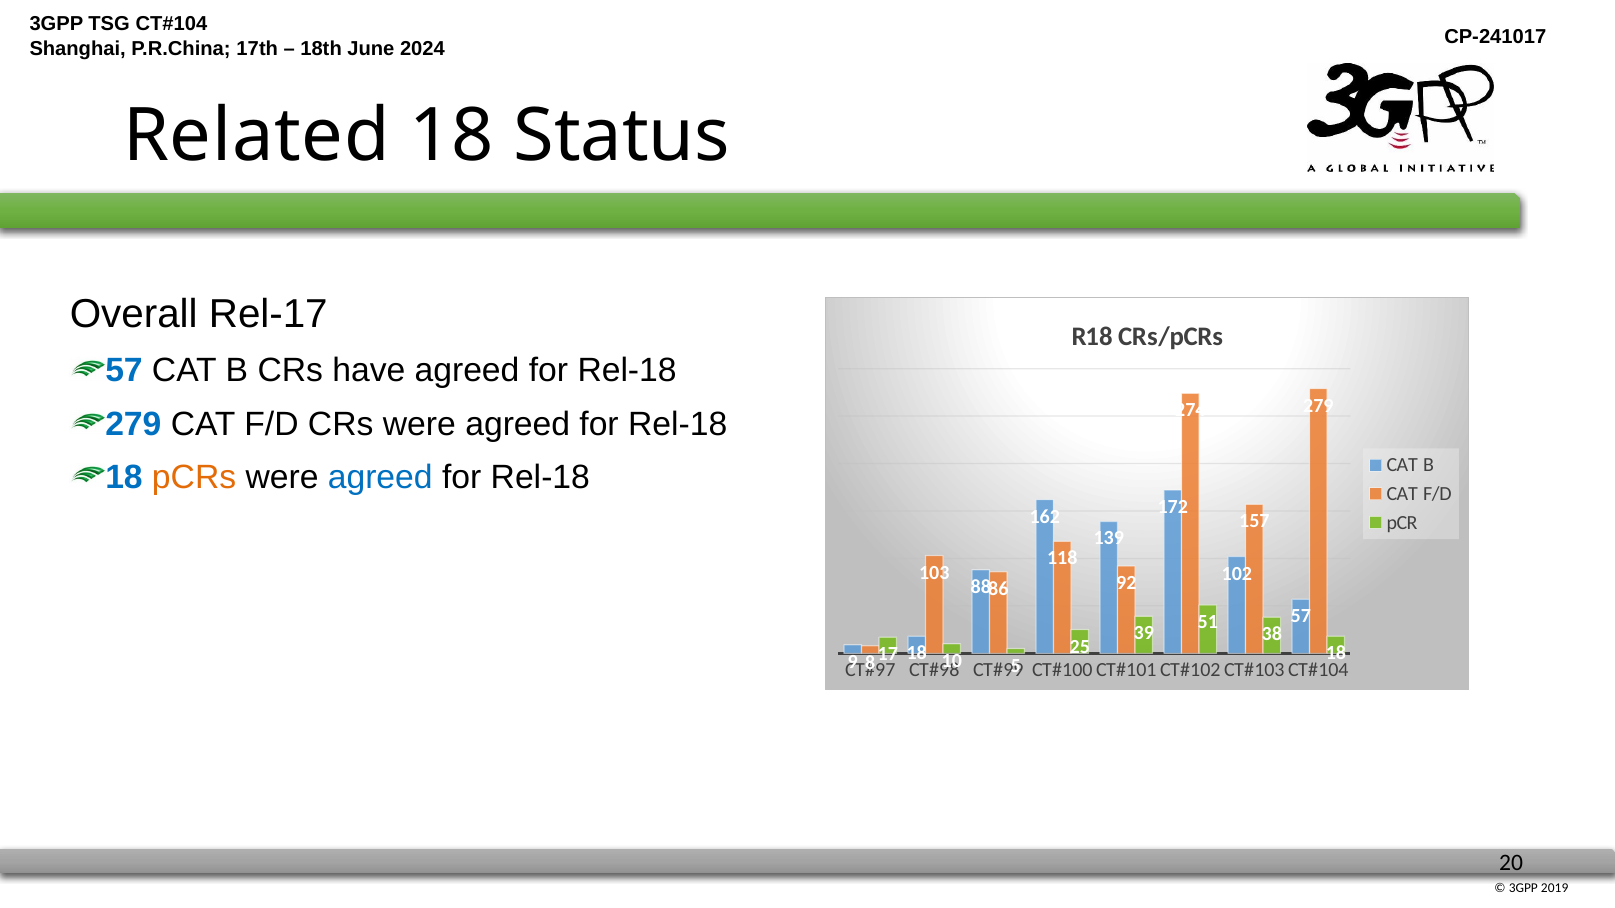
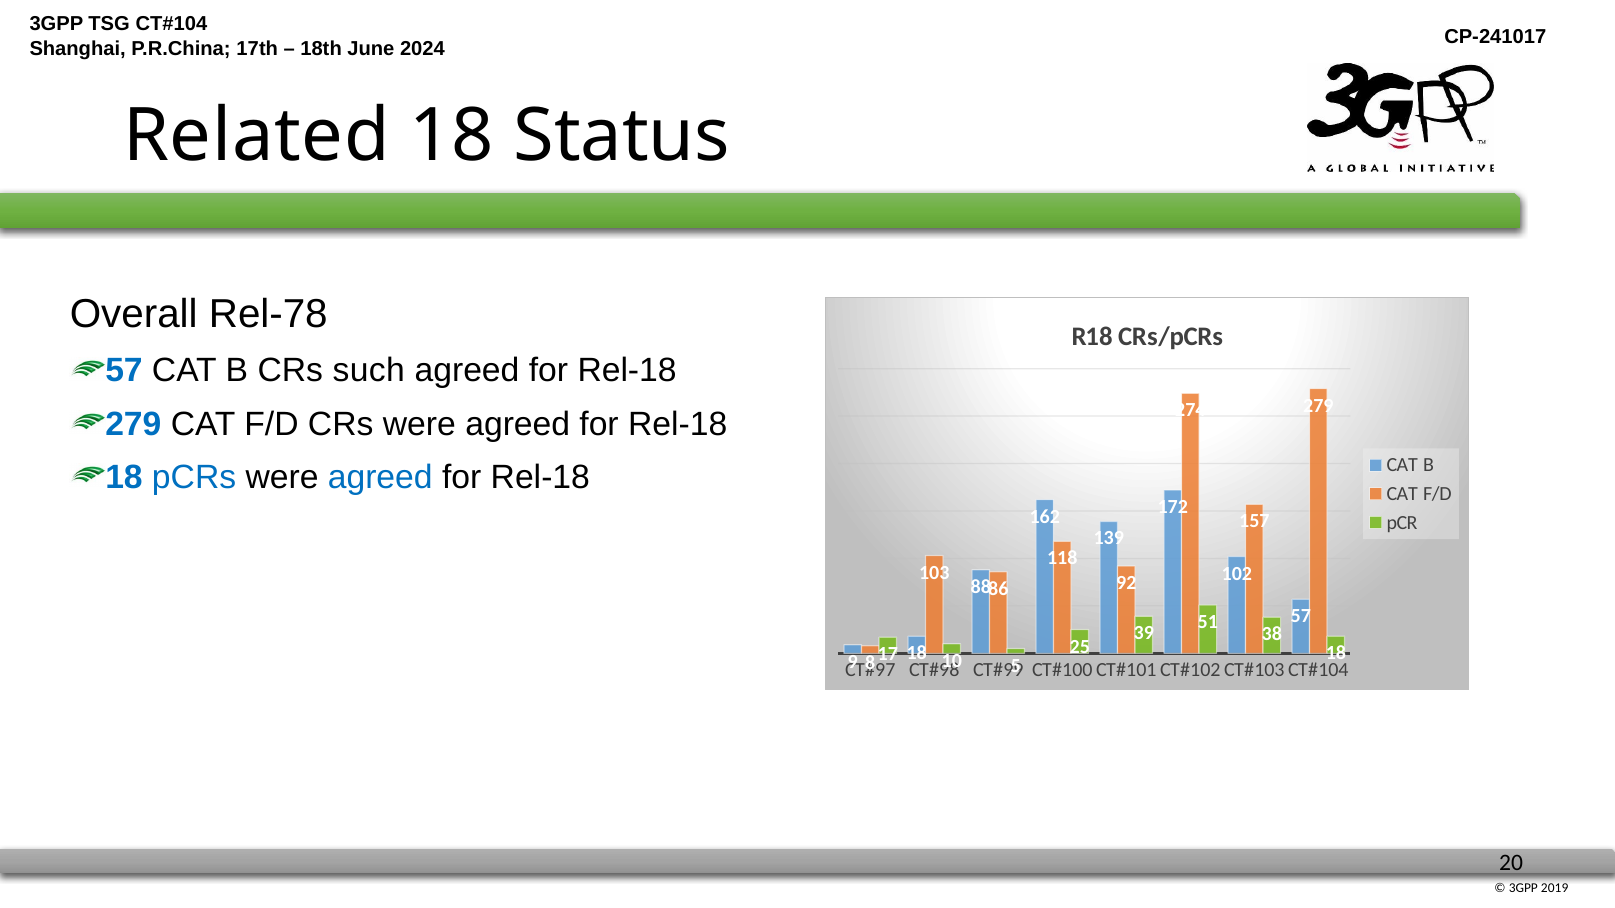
Rel-17: Rel-17 -> Rel-78
have: have -> such
pCRs colour: orange -> blue
